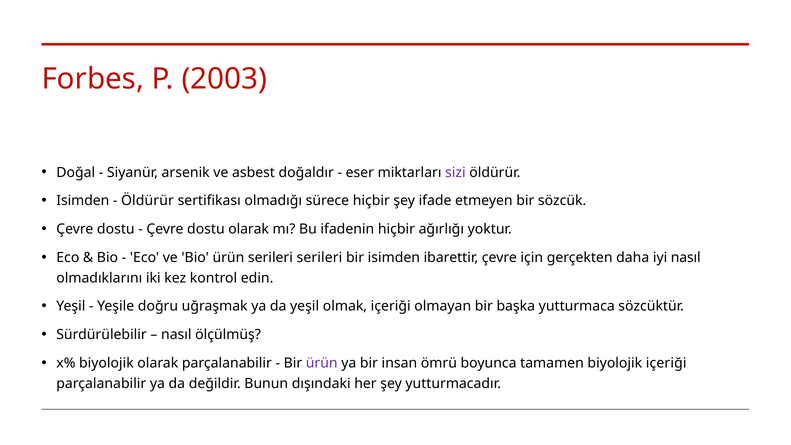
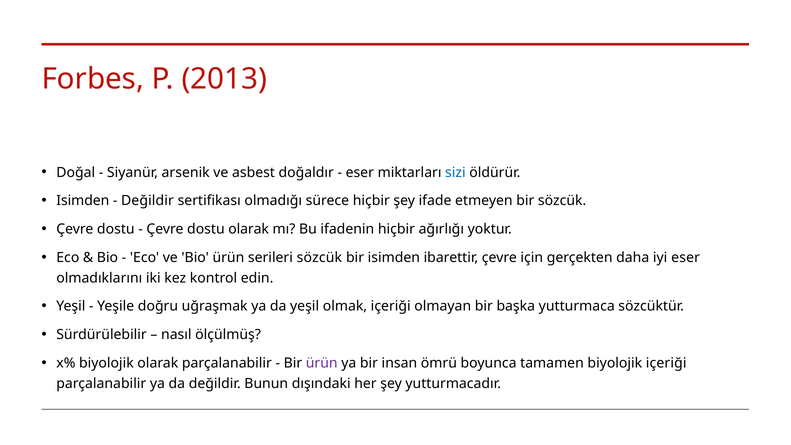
2003: 2003 -> 2013
sizi colour: purple -> blue
Öldürür at (147, 201): Öldürür -> Değildir
serileri serileri: serileri -> sözcük
iyi nasıl: nasıl -> eser
